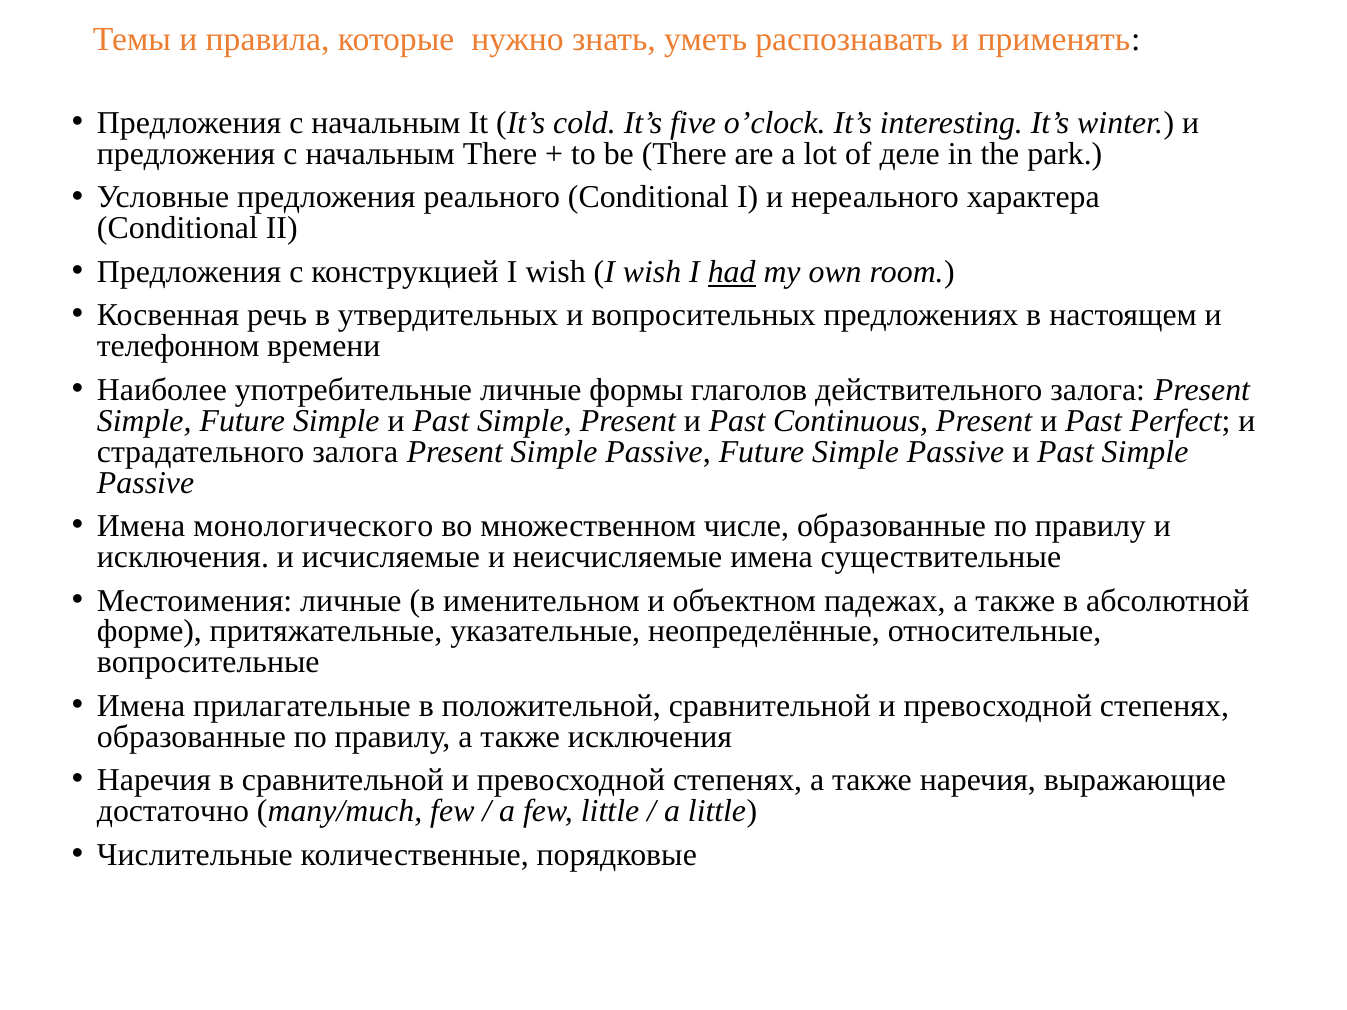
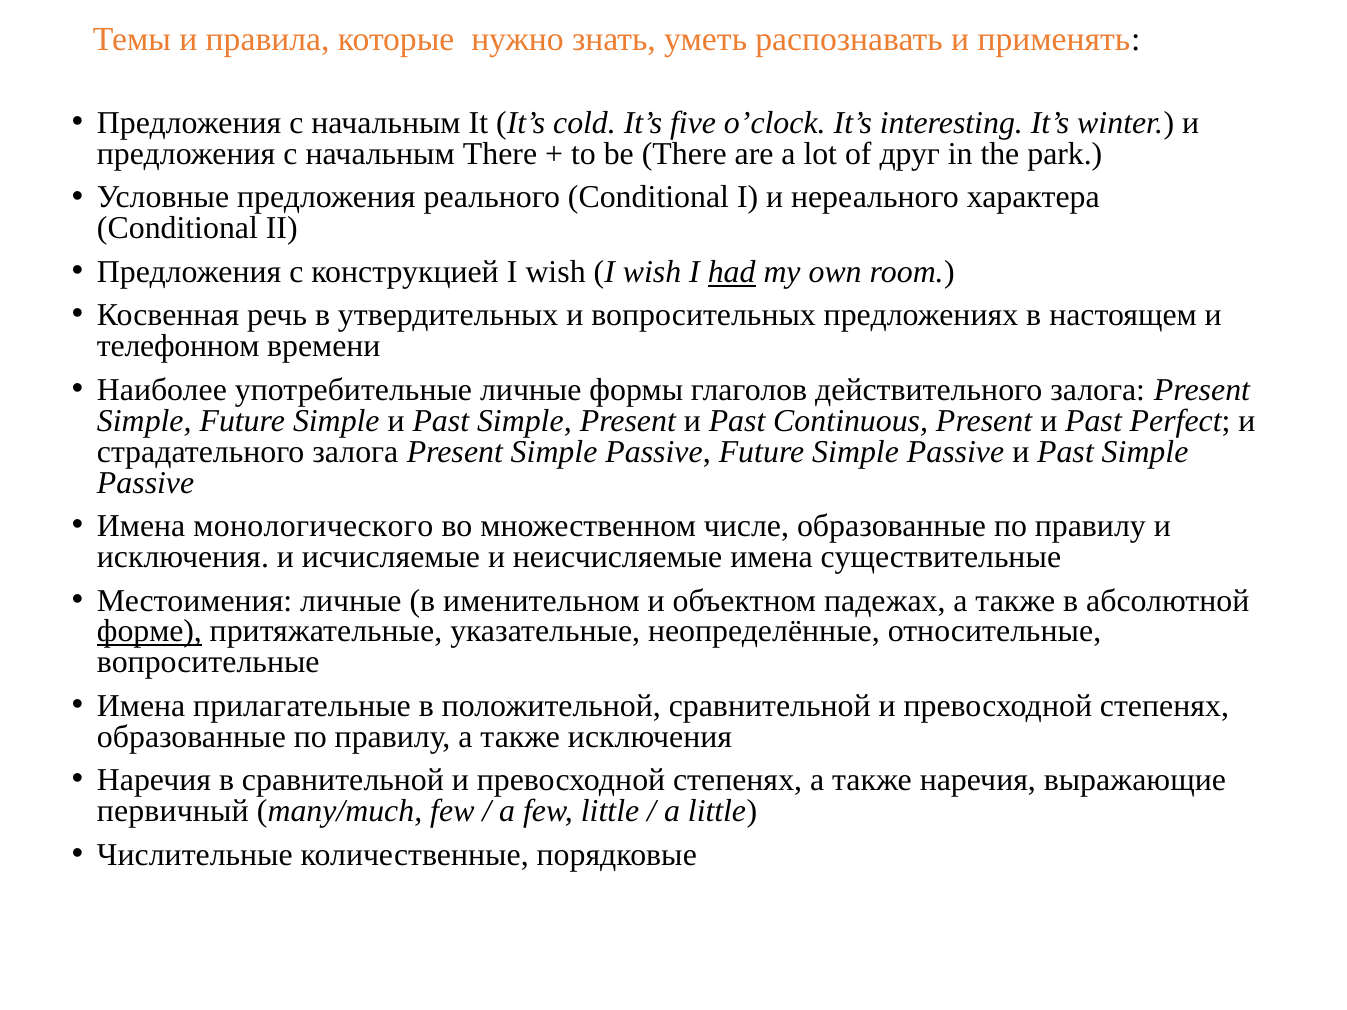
деле: деле -> друг
форме underline: none -> present
достаточно: достаточно -> первичный
